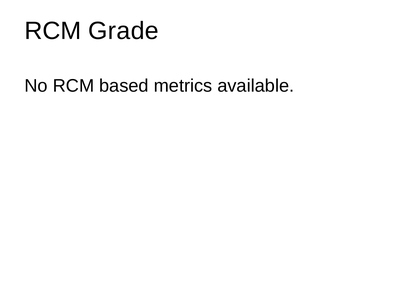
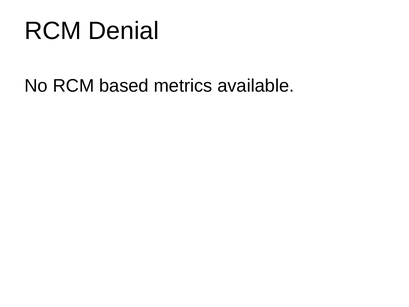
Grade: Grade -> Denial
